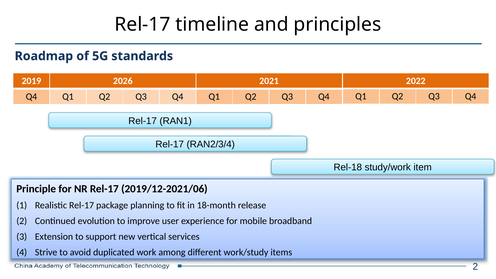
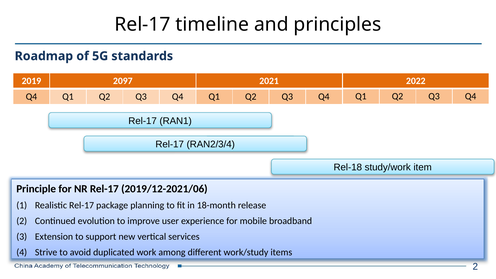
2026: 2026 -> 2097
